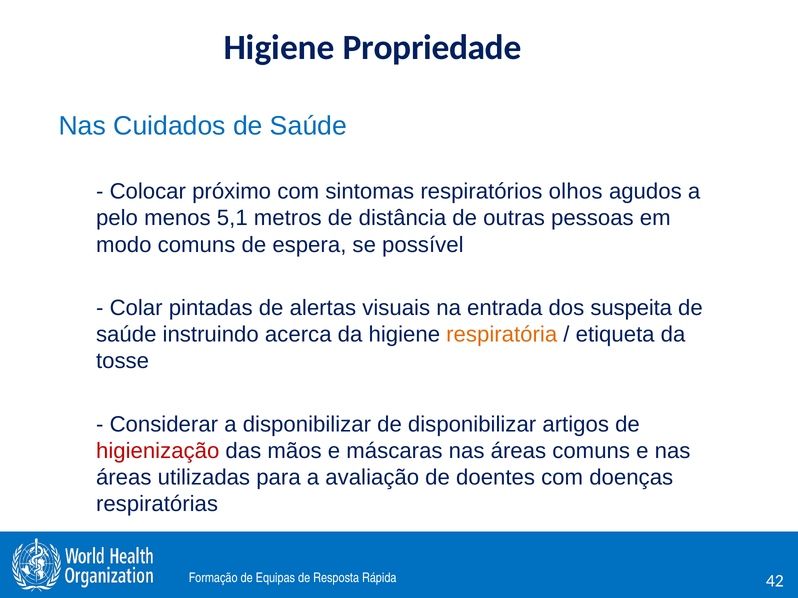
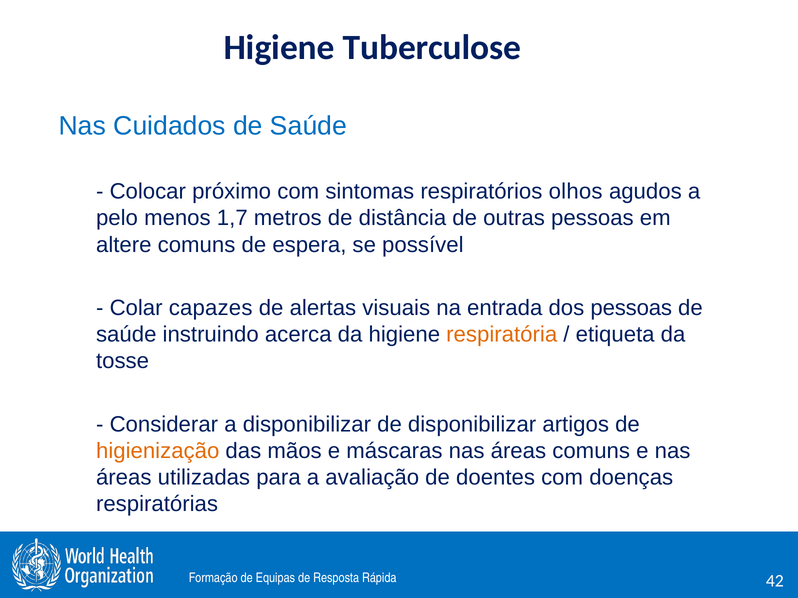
Propriedade: Propriedade -> Tuberculose
5,1: 5,1 -> 1,7
modo: modo -> altere
pintadas: pintadas -> capazes
dos suspeita: suspeita -> pessoas
higienização colour: red -> orange
